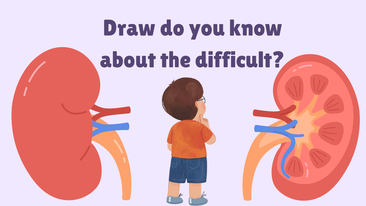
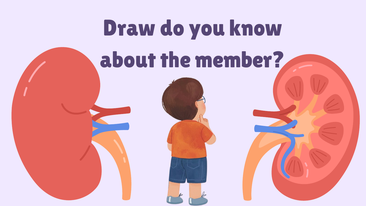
difficult: difficult -> member
